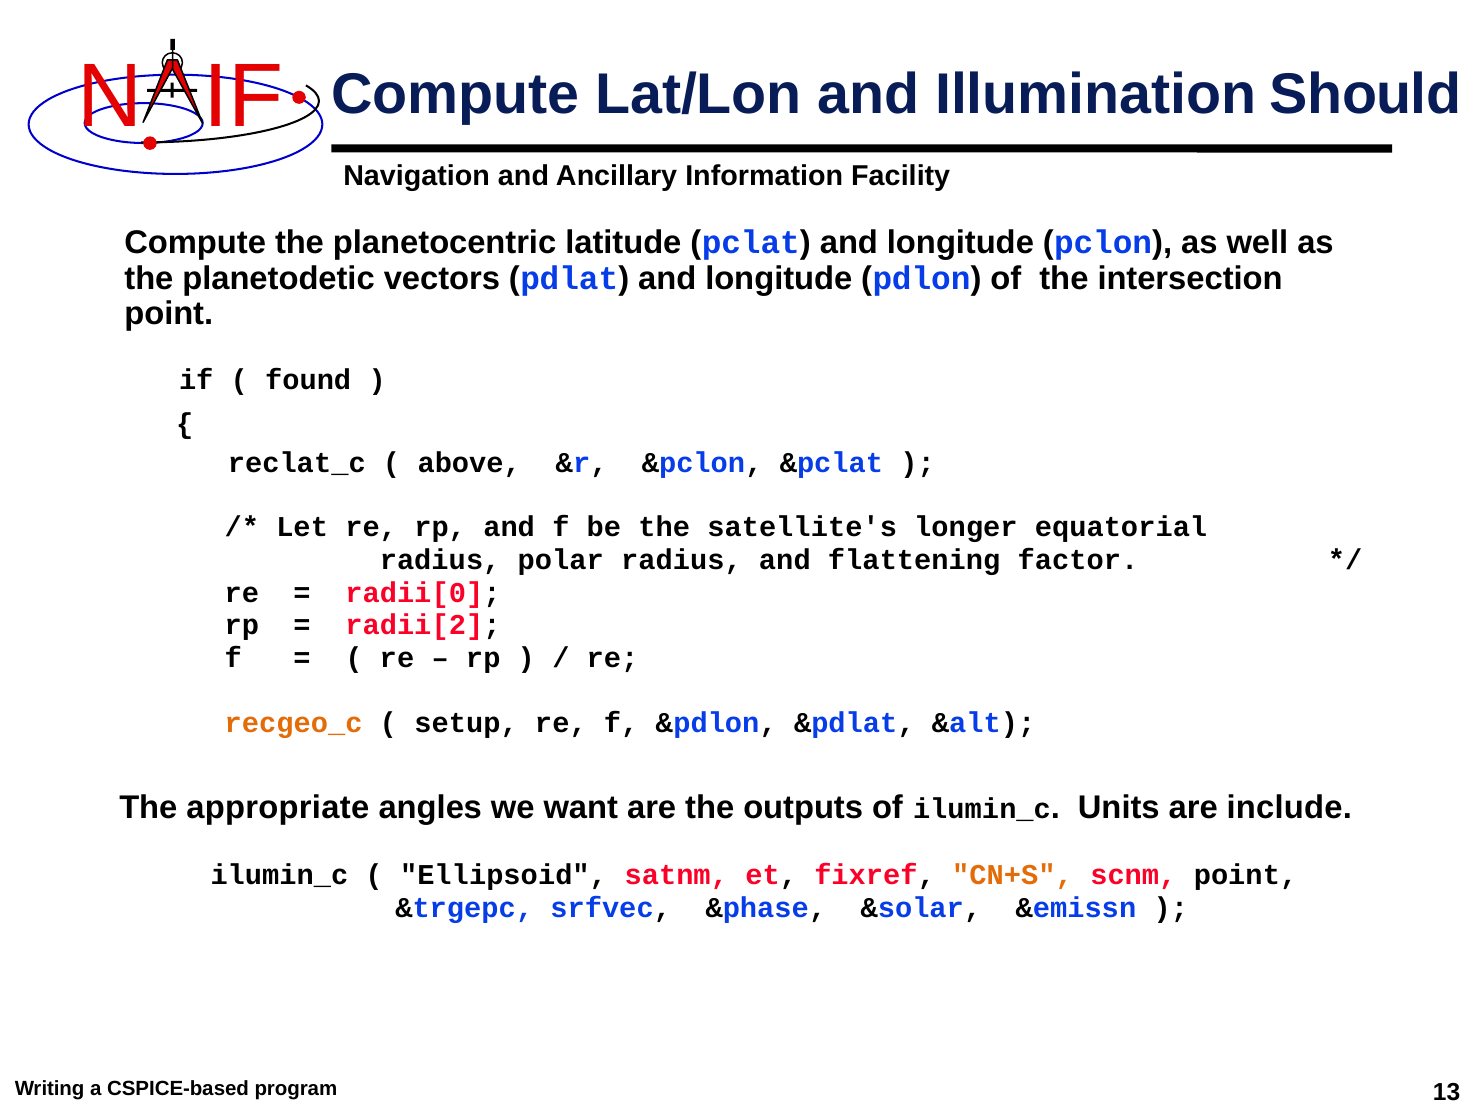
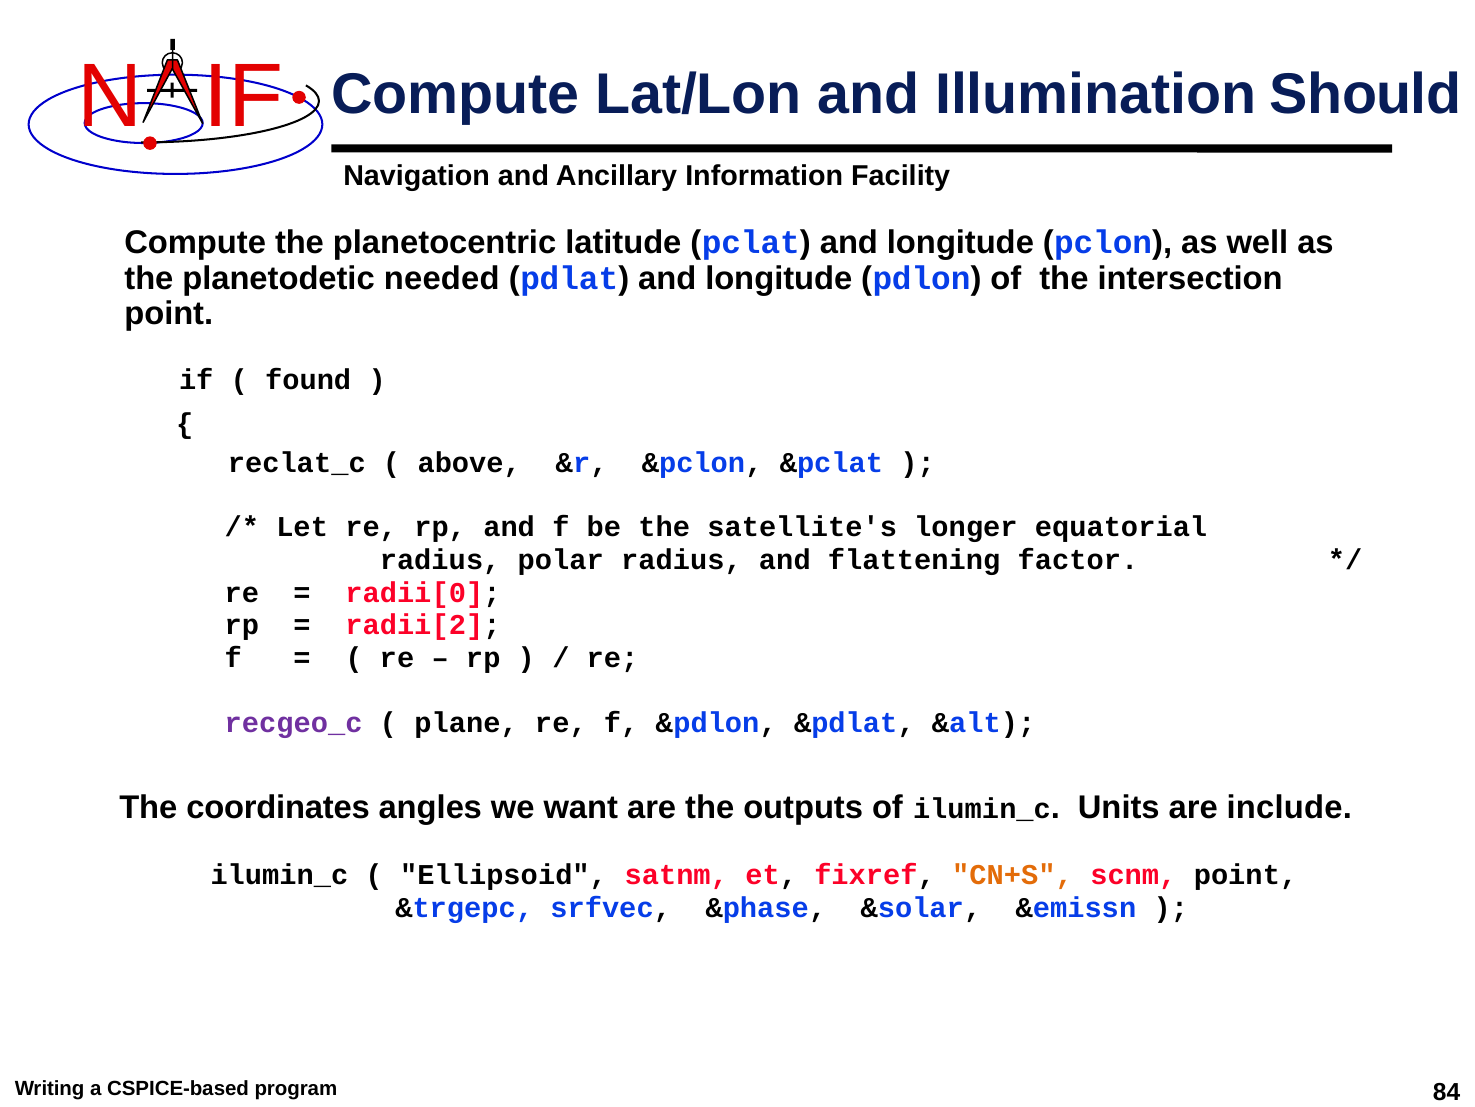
vectors: vectors -> needed
recgeo_c colour: orange -> purple
setup: setup -> plane
appropriate: appropriate -> coordinates
13: 13 -> 84
